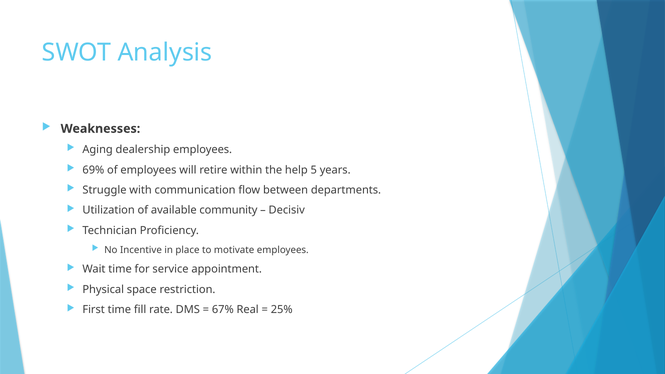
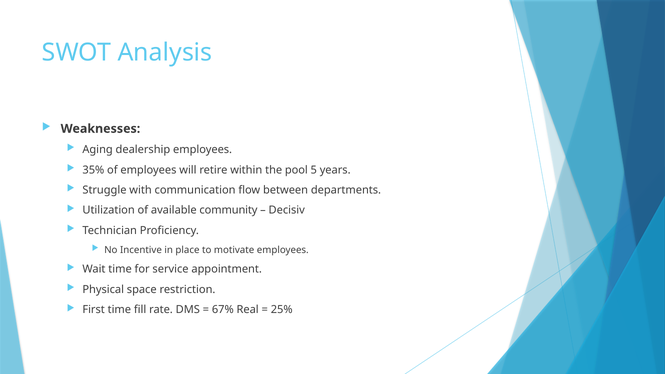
69%: 69% -> 35%
help: help -> pool
